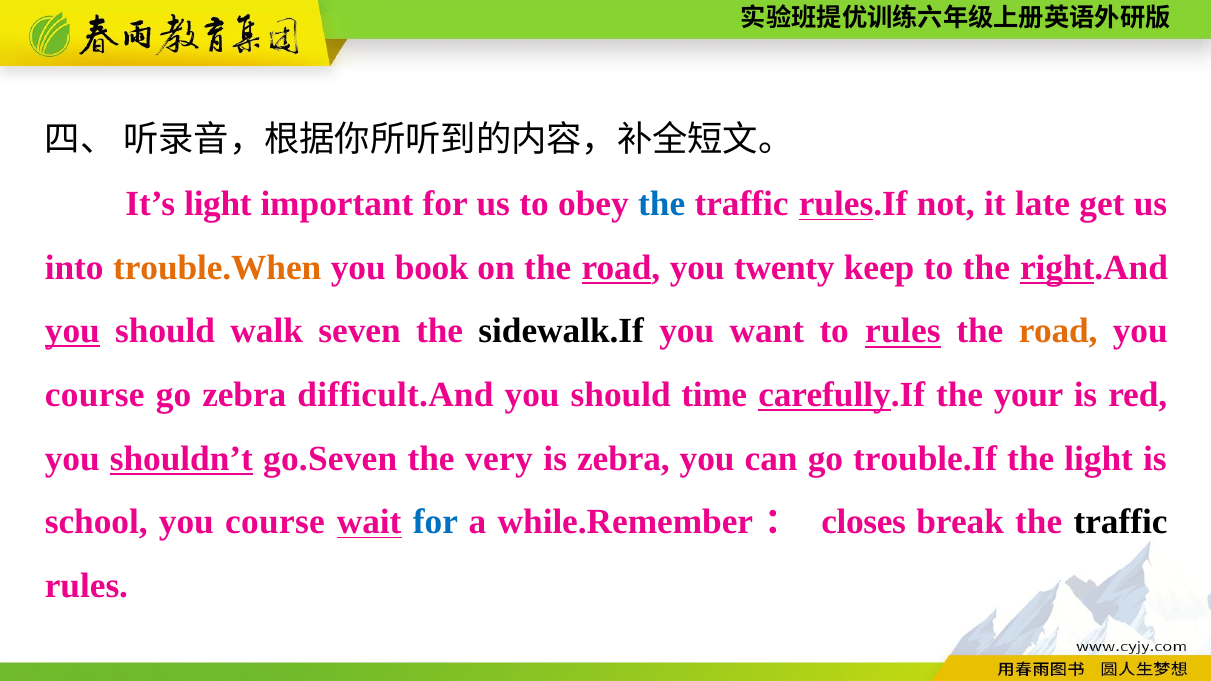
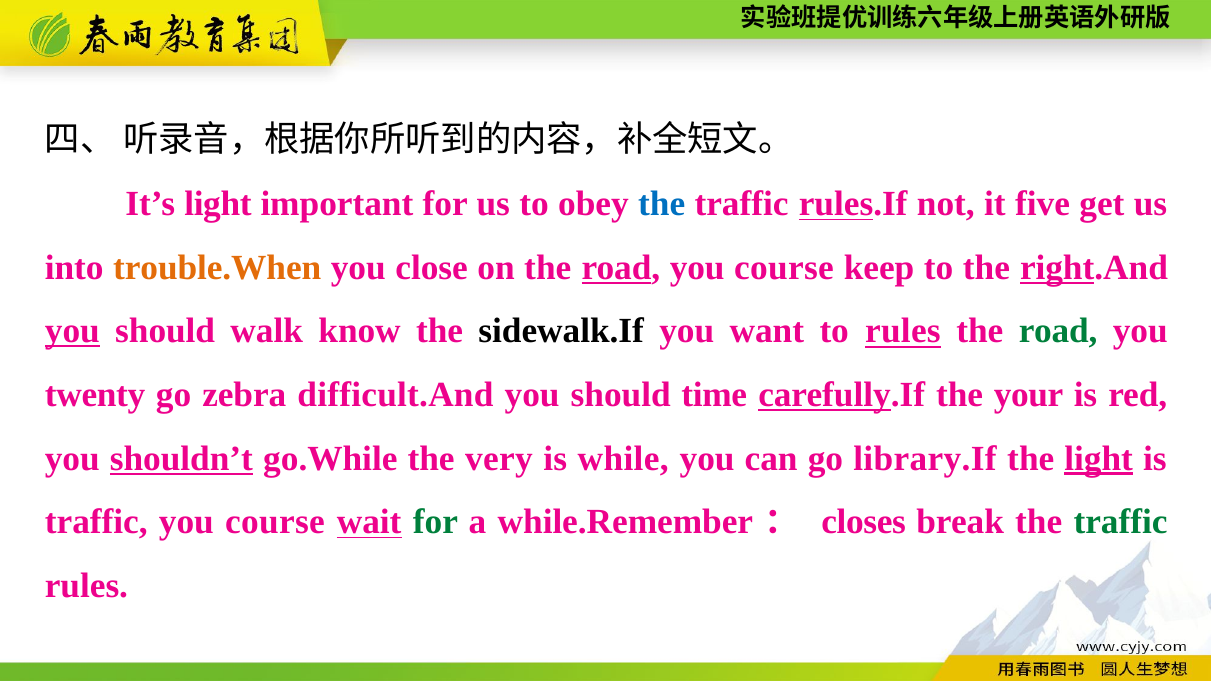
late: late -> five
book: book -> close
road you twenty: twenty -> course
seven: seven -> know
road at (1058, 331) colour: orange -> green
course at (95, 395): course -> twenty
go.Seven: go.Seven -> go.While
is zebra: zebra -> while
trouble.If: trouble.If -> library.If
light at (1099, 459) underline: none -> present
school at (96, 522): school -> traffic
for at (435, 522) colour: blue -> green
traffic at (1121, 522) colour: black -> green
